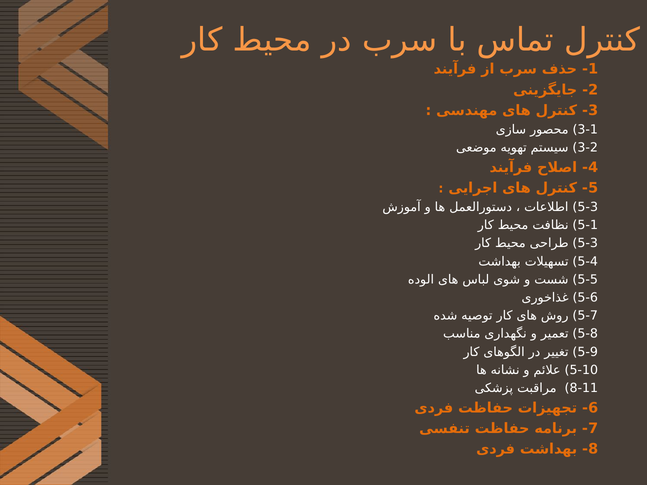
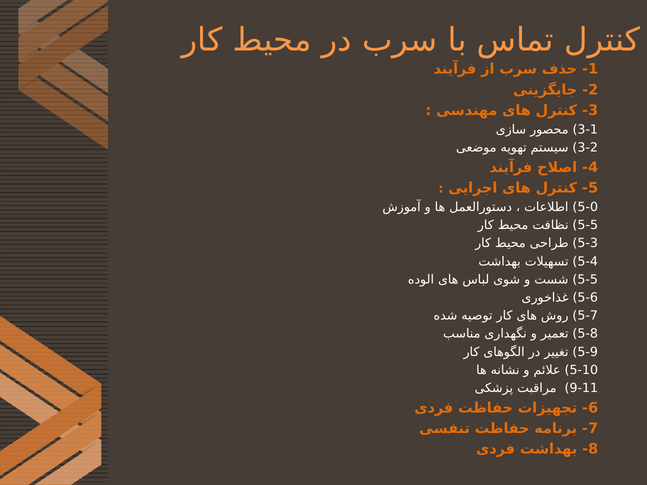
5-3 at (588, 207): 5-3 -> 5-0
5-1 at (588, 225): 5-1 -> 5-5
8-11: 8-11 -> 9-11
